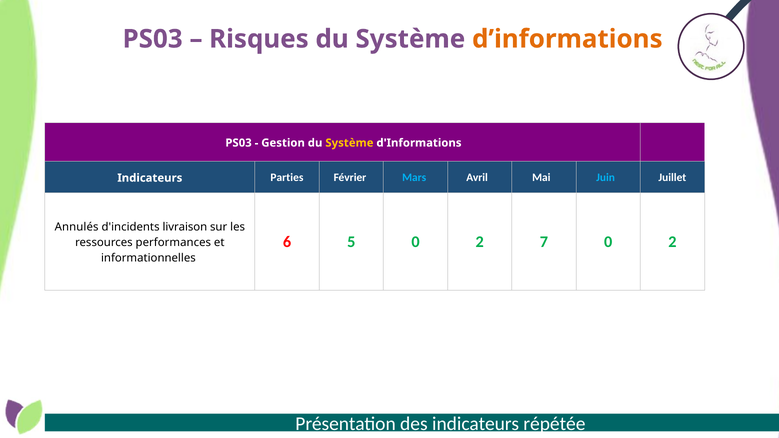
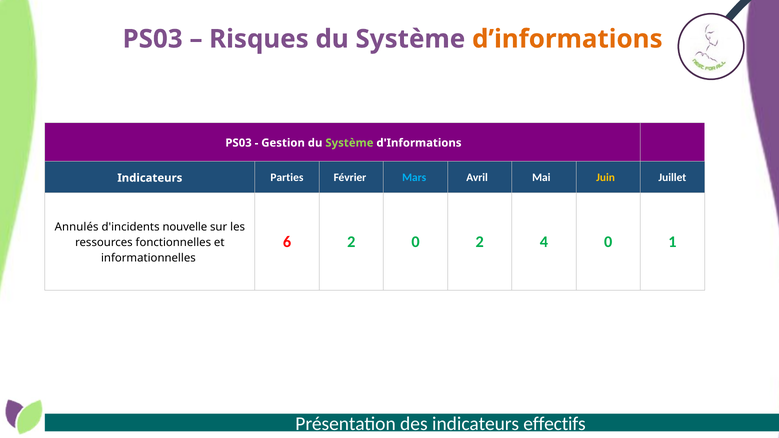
Système at (349, 143) colour: yellow -> light green
Juin colour: light blue -> yellow
livraison: livraison -> nouvelle
6 5: 5 -> 2
7: 7 -> 4
2 at (672, 242): 2 -> 1
performances: performances -> fonctionnelles
répétée: répétée -> effectifs
